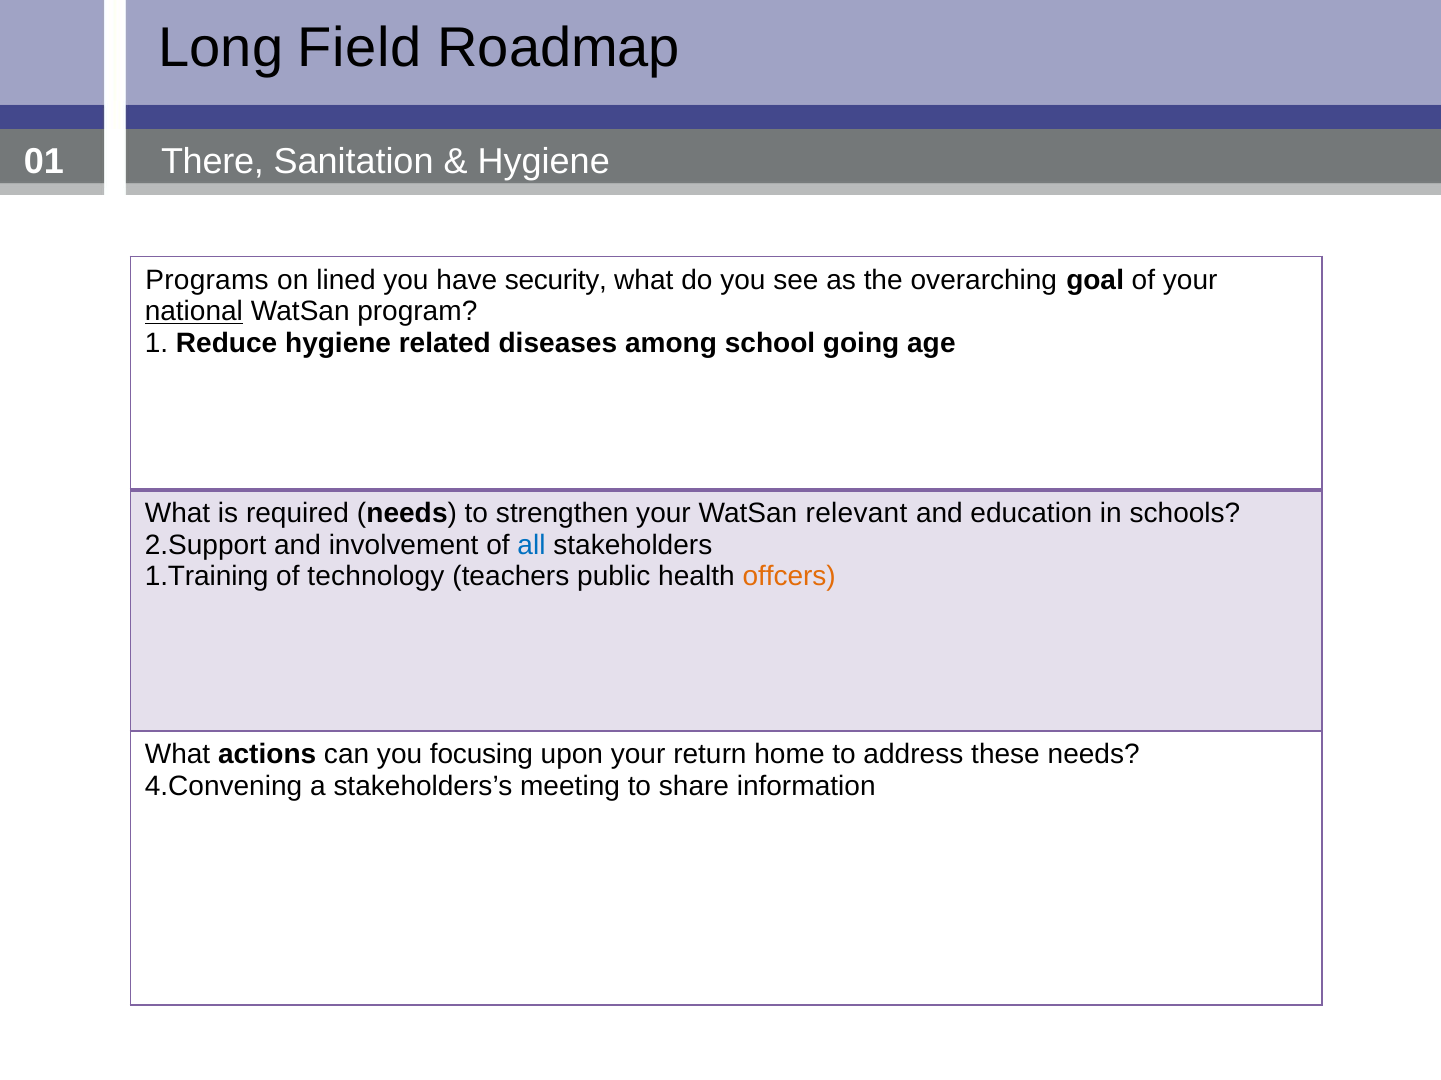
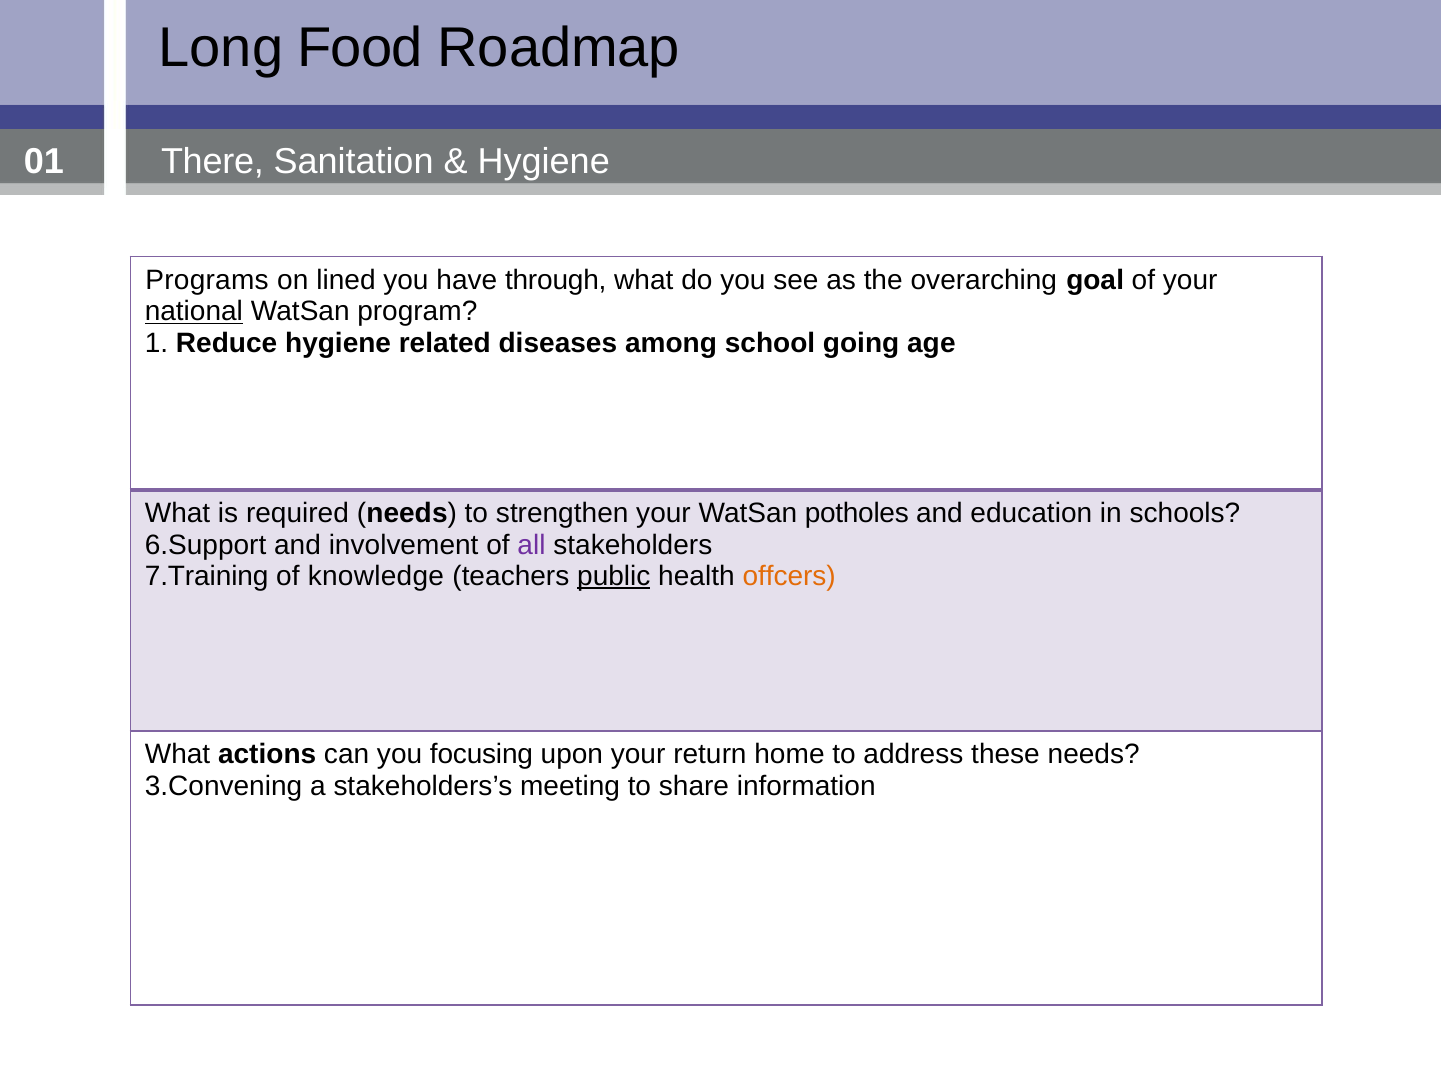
Field: Field -> Food
security: security -> through
relevant: relevant -> potholes
2.Support: 2.Support -> 6.Support
all colour: blue -> purple
1.Training: 1.Training -> 7.Training
technology: technology -> knowledge
public underline: none -> present
4.Convening: 4.Convening -> 3.Convening
